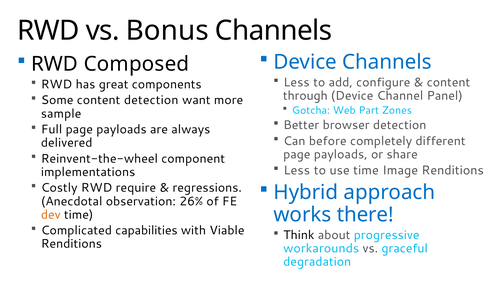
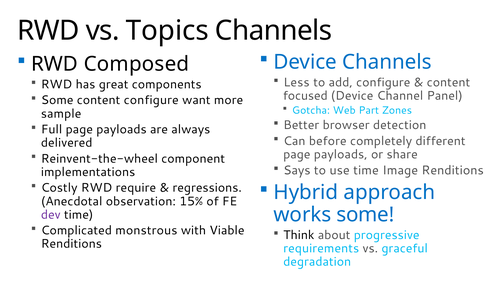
Bonus: Bonus -> Topics
through: through -> focused
content detection: detection -> configure
Less at (297, 170): Less -> Says
26%: 26% -> 15%
works there: there -> some
dev colour: orange -> purple
capabilities: capabilities -> monstrous
workarounds: workarounds -> requirements
